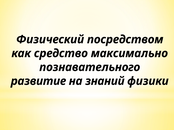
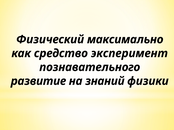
посредством: посредством -> максимально
максимально: максимально -> эксперимент
